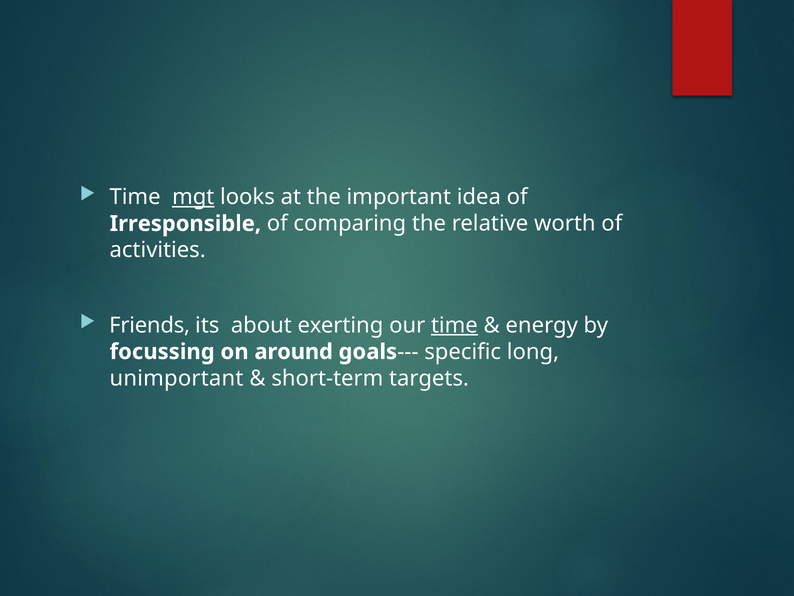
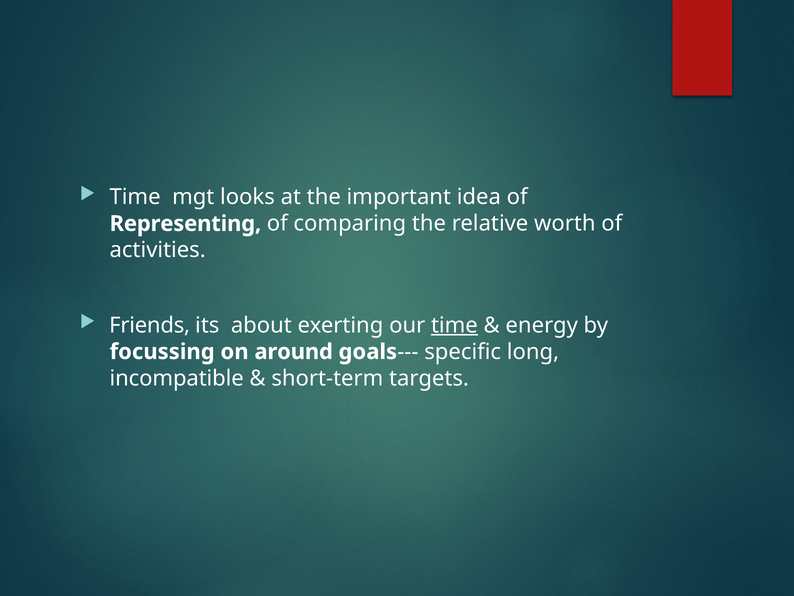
mgt underline: present -> none
Irresponsible: Irresponsible -> Representing
unimportant: unimportant -> incompatible
